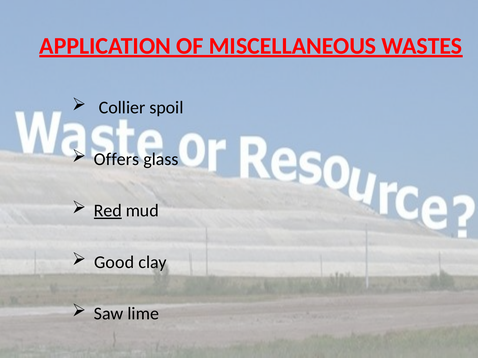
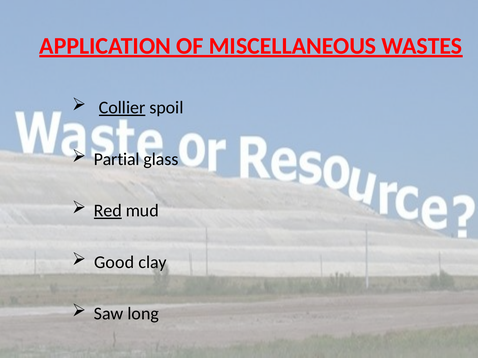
Collier underline: none -> present
Offers: Offers -> Partial
lime: lime -> long
